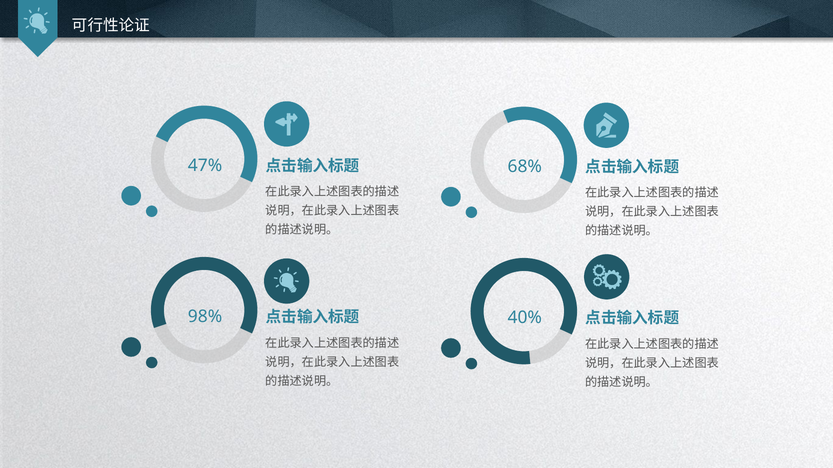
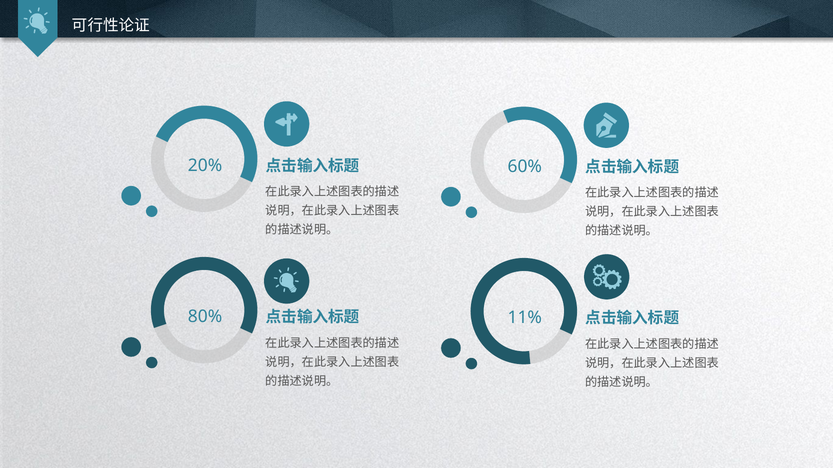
47%: 47% -> 20%
68%: 68% -> 60%
98%: 98% -> 80%
40%: 40% -> 11%
